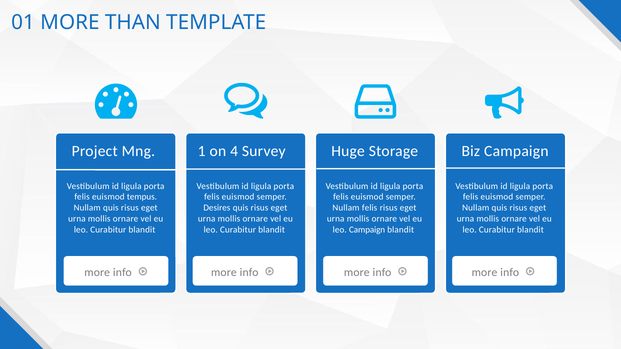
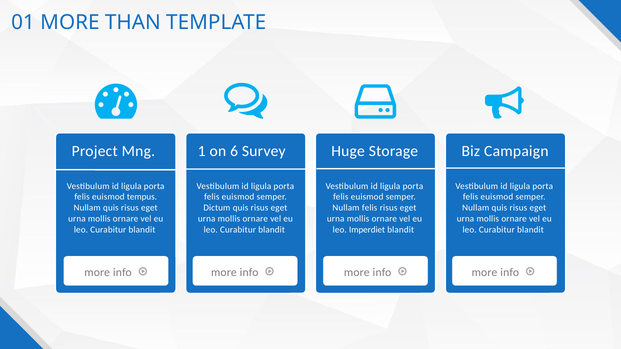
4: 4 -> 6
Desires: Desires -> Dictum
leo Campaign: Campaign -> Imperdiet
